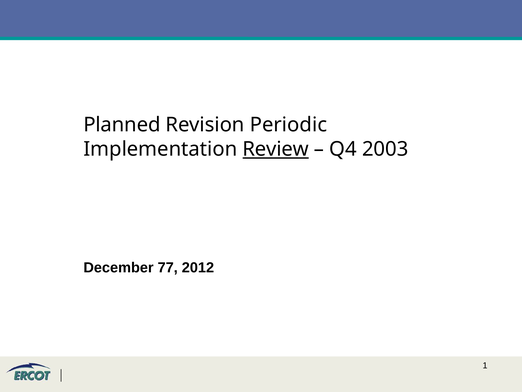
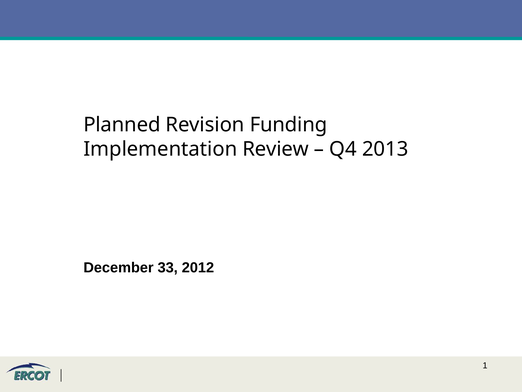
Periodic: Periodic -> Funding
Review underline: present -> none
2003: 2003 -> 2013
77: 77 -> 33
